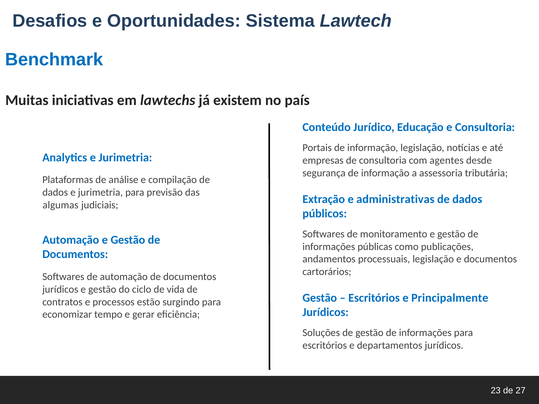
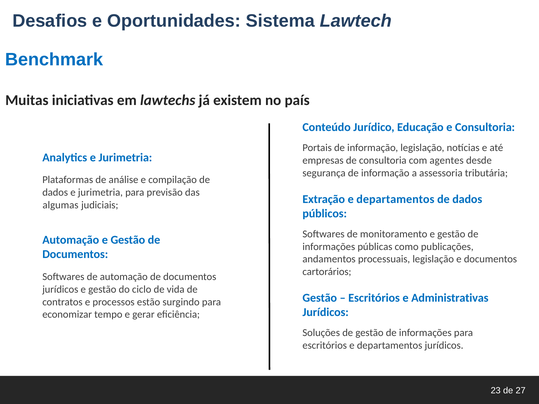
Extração e administrativas: administrativas -> departamentos
Principalmente: Principalmente -> Administrativas
